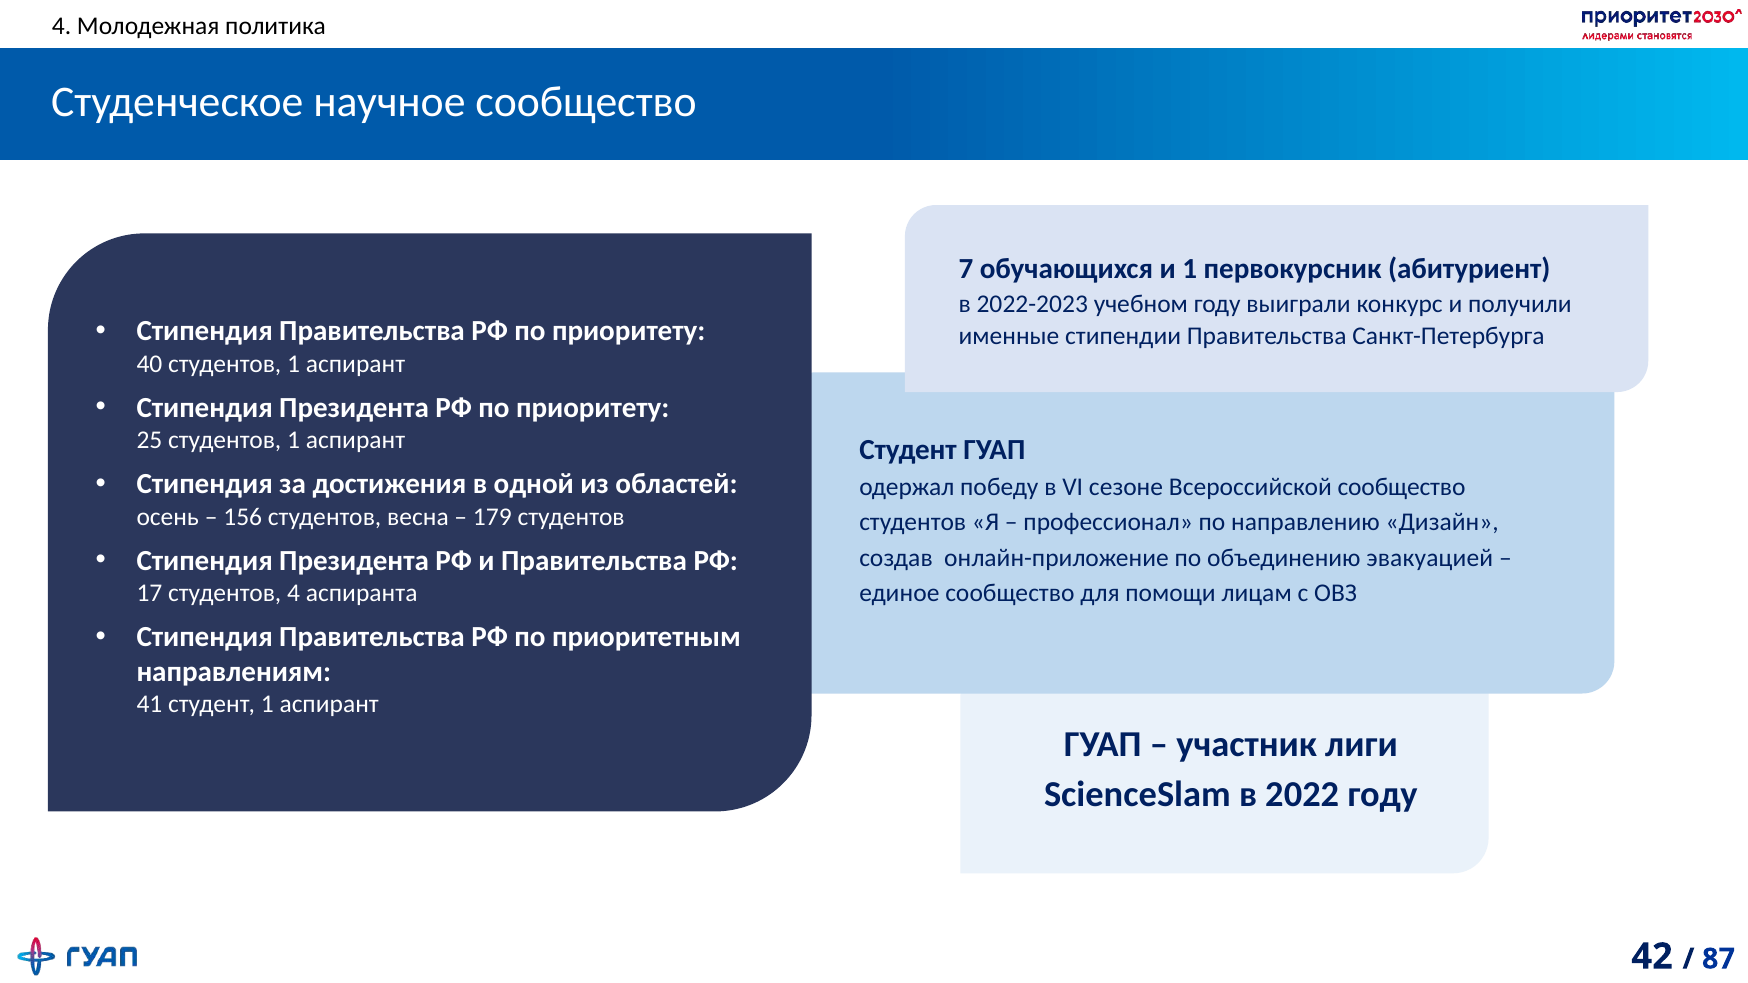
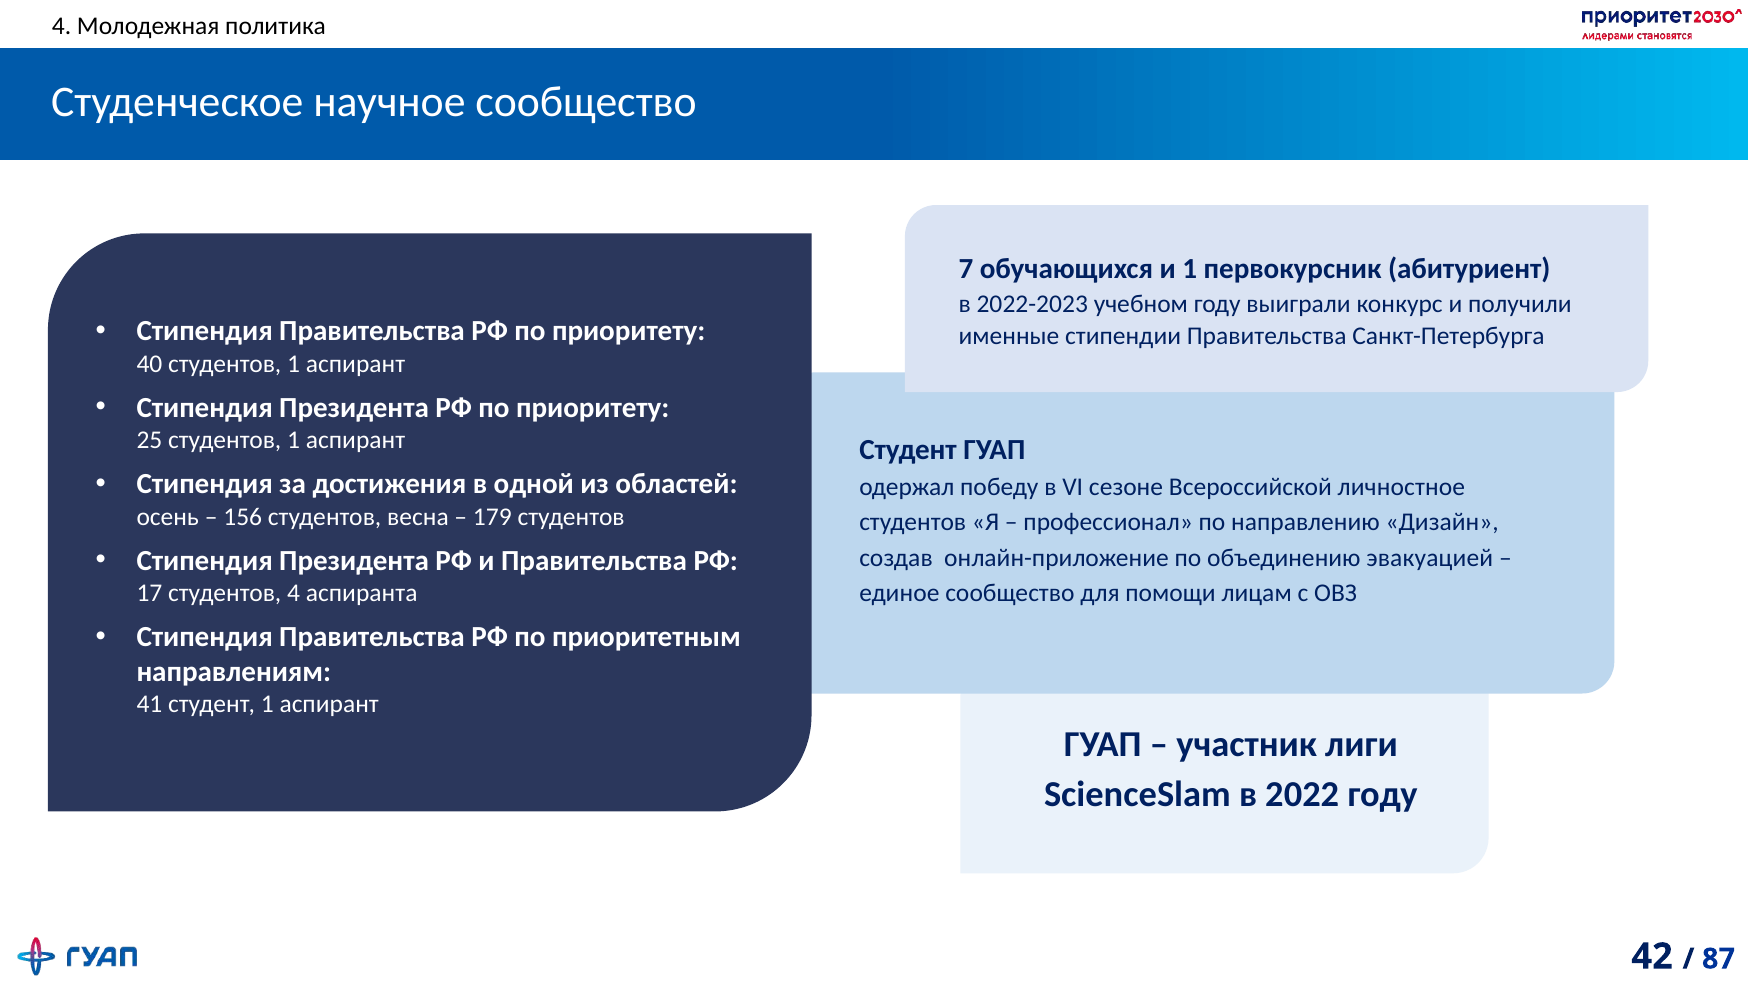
Всероссийской сообщество: сообщество -> личностное
